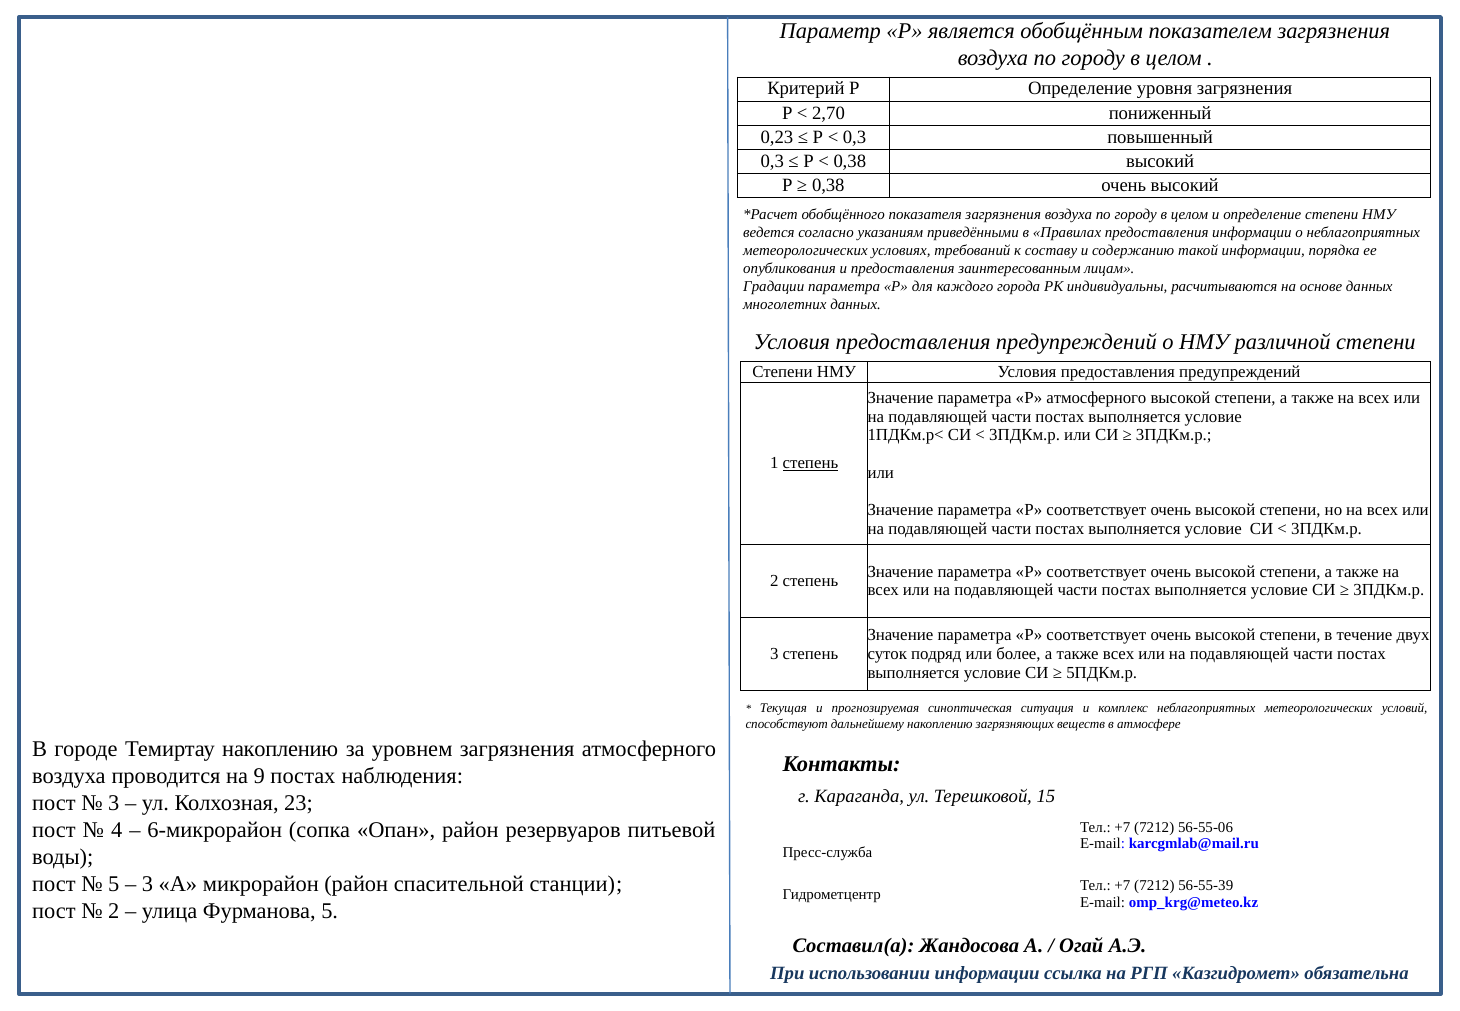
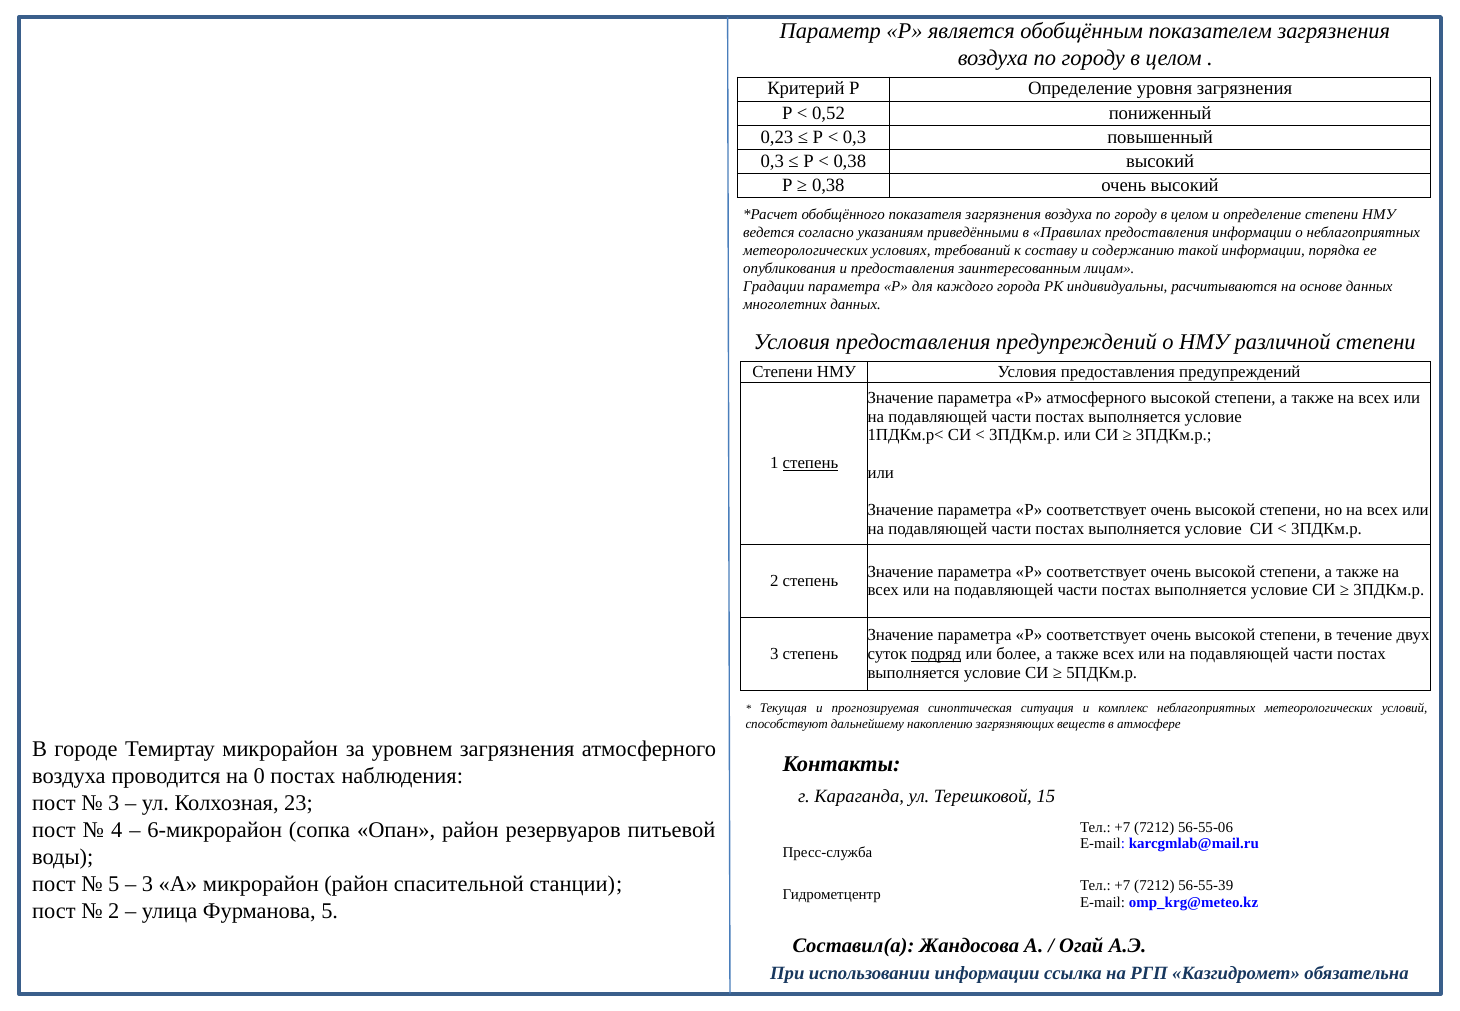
2,70: 2,70 -> 0,52
подряд underline: none -> present
Темиртау накоплению: накоплению -> микрорайон
9: 9 -> 0
